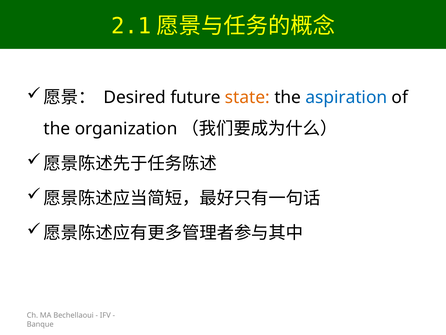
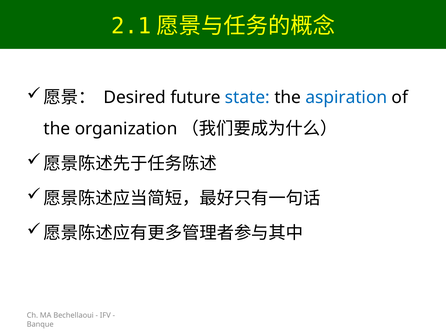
state colour: orange -> blue
